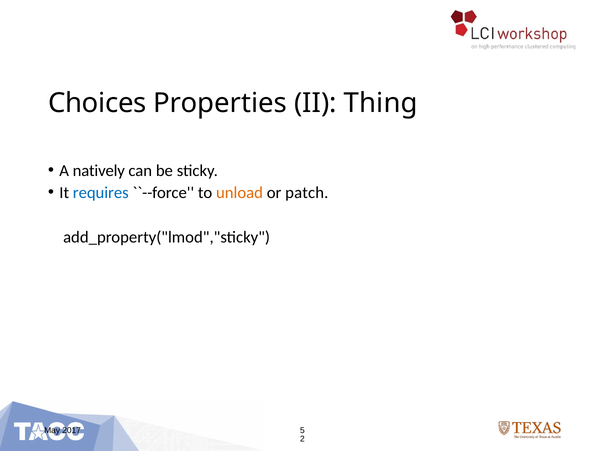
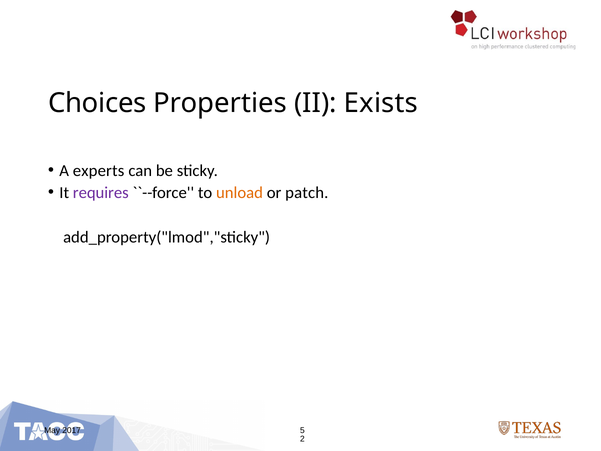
Thing: Thing -> Exists
natively: natively -> experts
requires colour: blue -> purple
